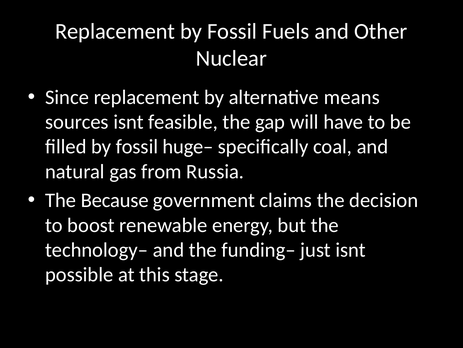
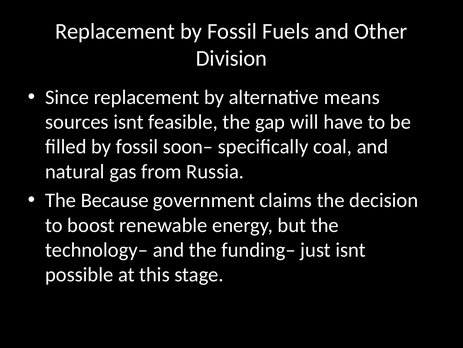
Nuclear: Nuclear -> Division
huge–: huge– -> soon–
